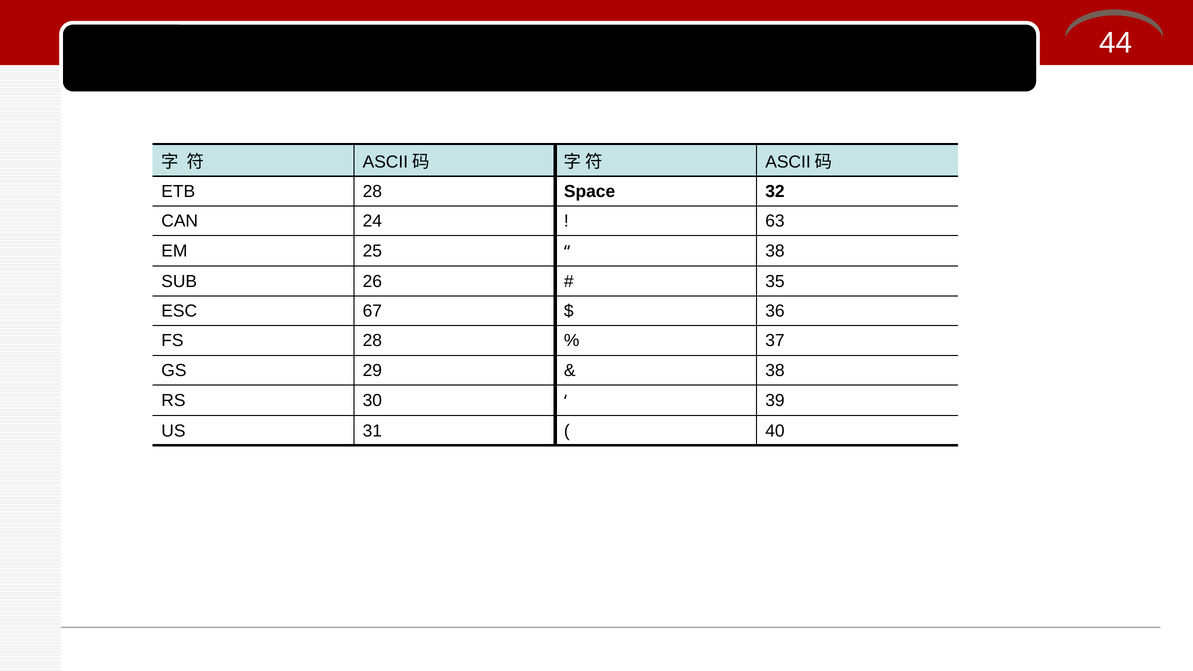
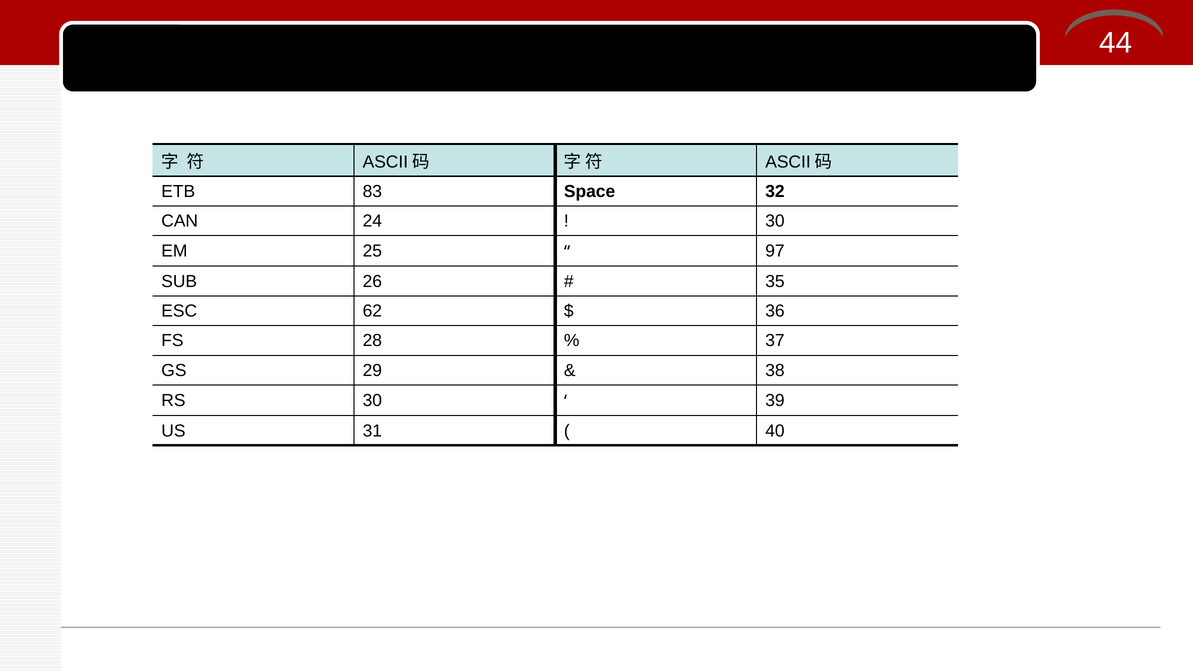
ETB 28: 28 -> 83
63 at (775, 221): 63 -> 30
38 at (775, 251): 38 -> 97
67: 67 -> 62
